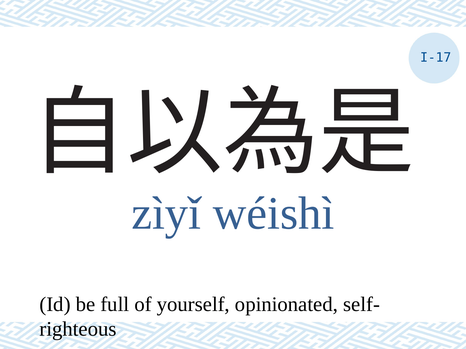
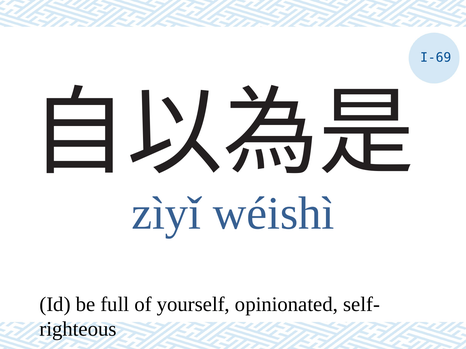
I-17: I-17 -> I-69
